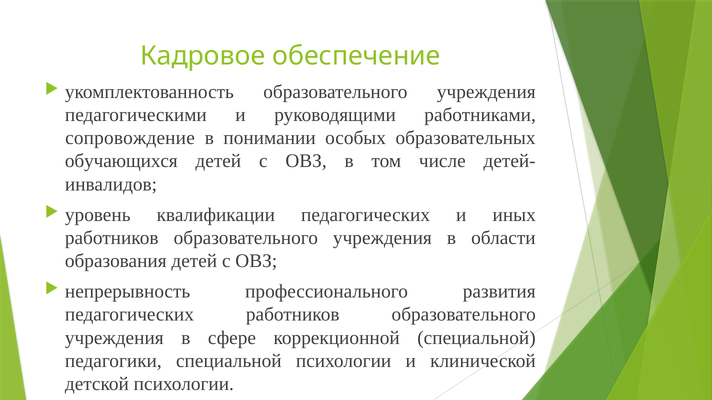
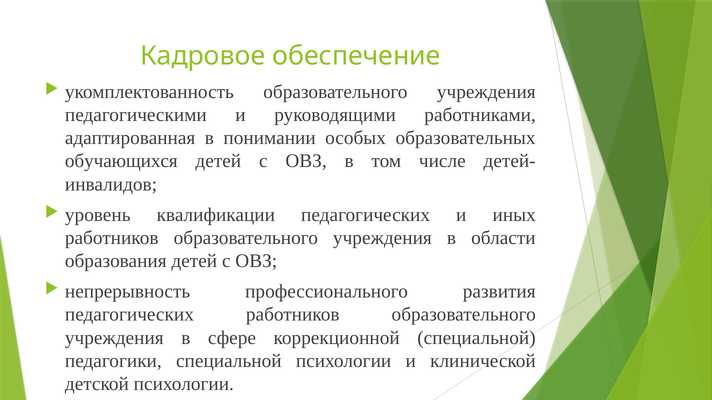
сопровождение: сопровождение -> адаптированная
